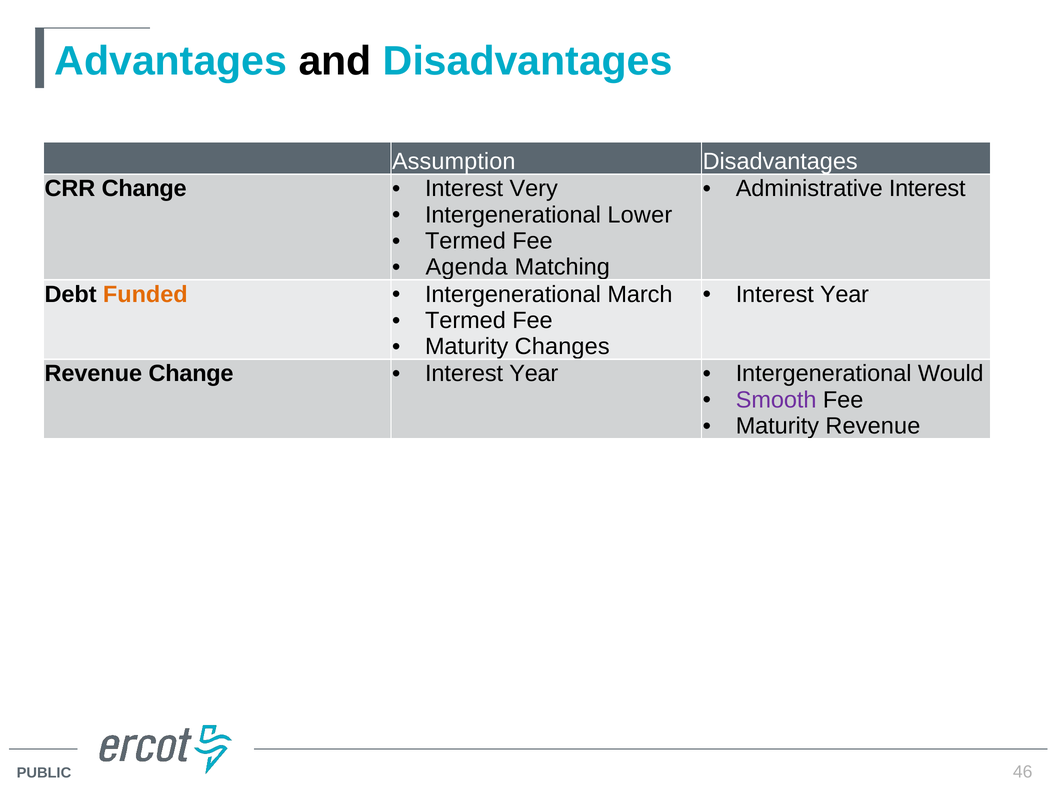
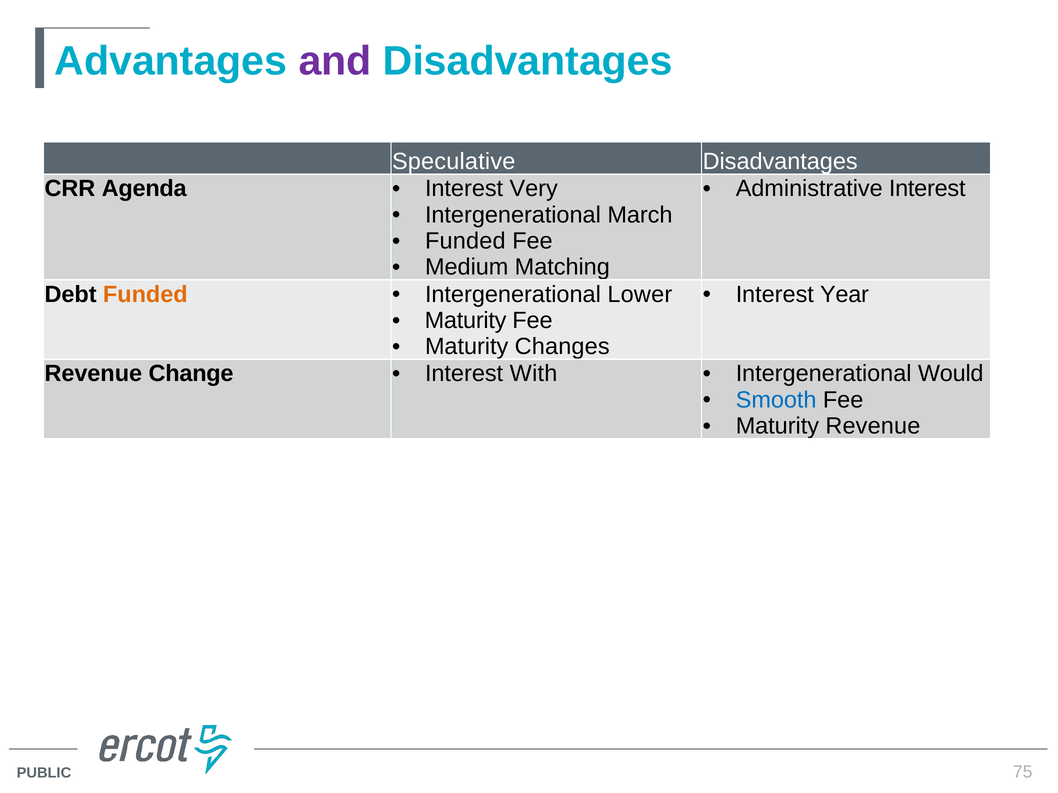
and colour: black -> purple
Assumption: Assumption -> Speculative
CRR Change: Change -> Agenda
Lower: Lower -> March
Termed at (465, 241): Termed -> Funded
Agenda: Agenda -> Medium
March: March -> Lower
Termed at (465, 321): Termed -> Maturity
Year at (534, 374): Year -> With
Smooth colour: purple -> blue
46: 46 -> 75
